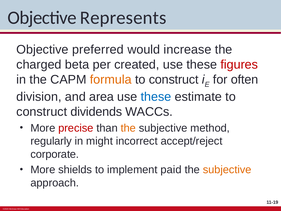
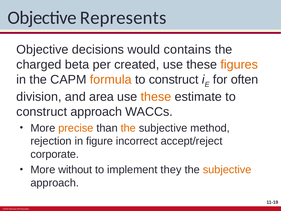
preferred: preferred -> decisions
increase: increase -> contains
figures colour: red -> orange
these at (156, 97) colour: blue -> orange
construct dividends: dividends -> approach
precise colour: red -> orange
regularly: regularly -> rejection
might: might -> figure
shields: shields -> without
paid: paid -> they
